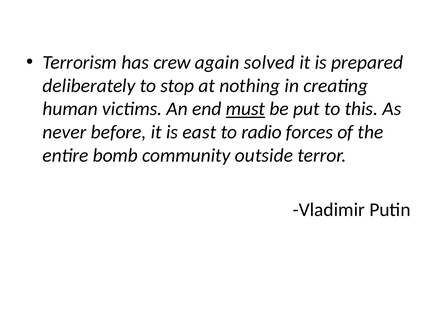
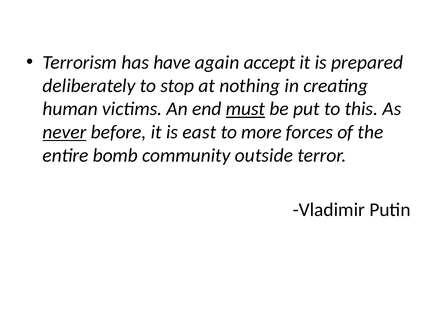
crew: crew -> have
solved: solved -> accept
never underline: none -> present
radio: radio -> more
